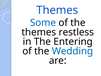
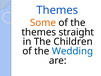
Some colour: blue -> orange
restless: restless -> straight
Entering: Entering -> Children
